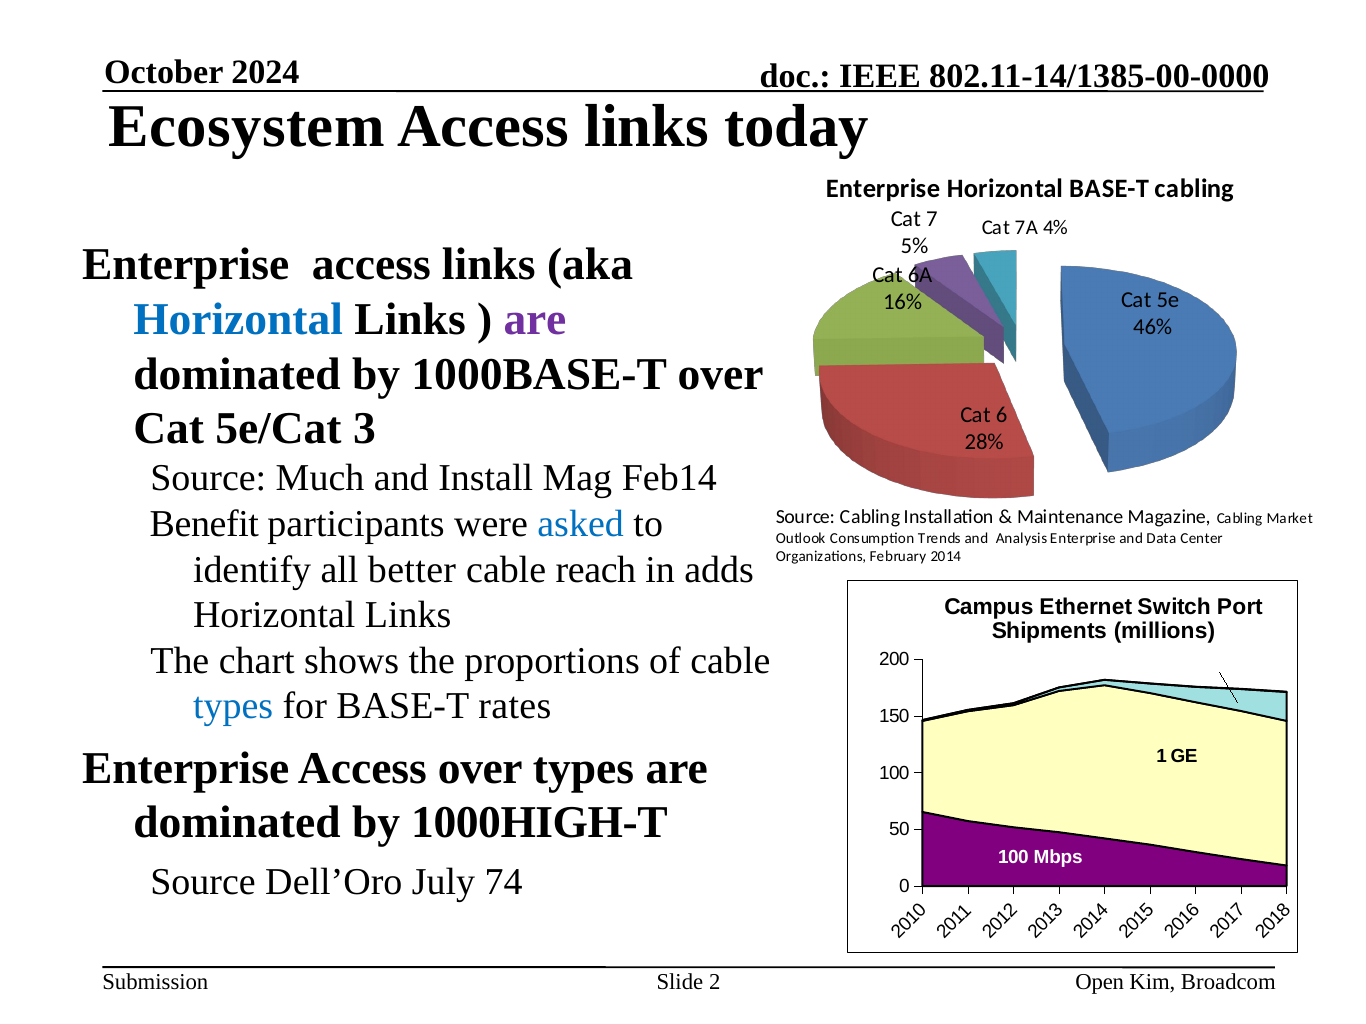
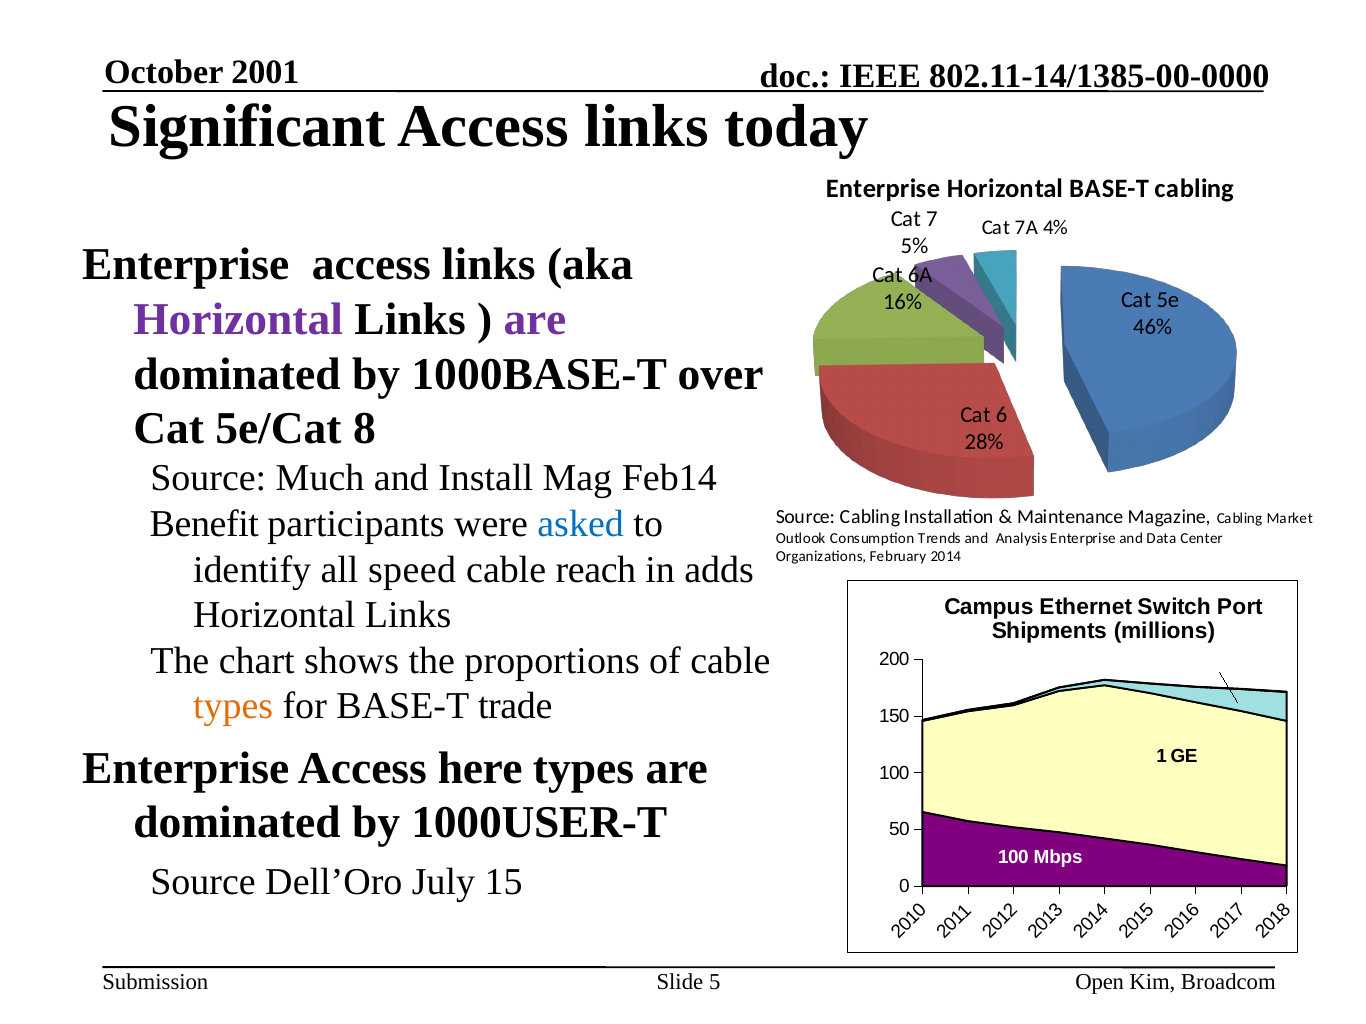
2024: 2024 -> 2001
Ecosystem: Ecosystem -> Significant
Horizontal at (238, 320) colour: blue -> purple
5e/Cat 3: 3 -> 8
better: better -> speed
types at (233, 707) colour: blue -> orange
rates: rates -> trade
Access over: over -> here
1000HIGH-T: 1000HIGH-T -> 1000USER-T
74: 74 -> 15
Slide 2: 2 -> 5
